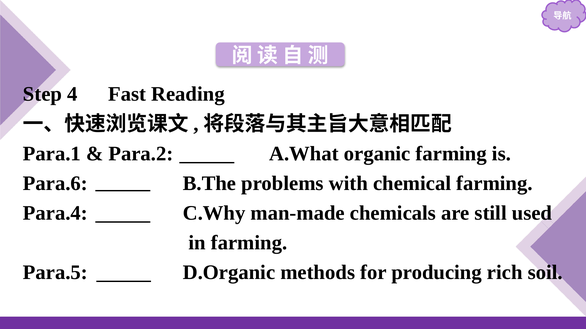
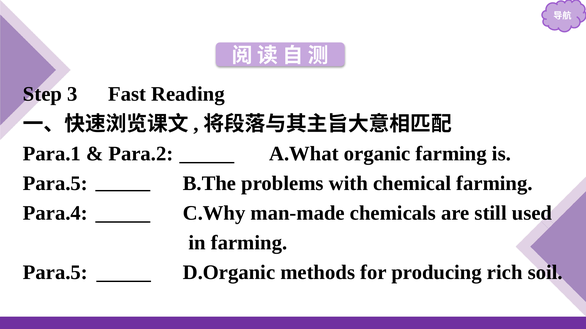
4: 4 -> 3
Para.6 at (55, 184): Para.6 -> Para.5
